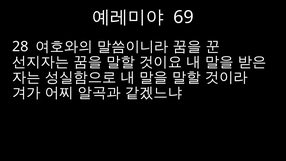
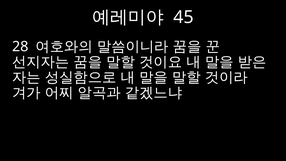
69: 69 -> 45
